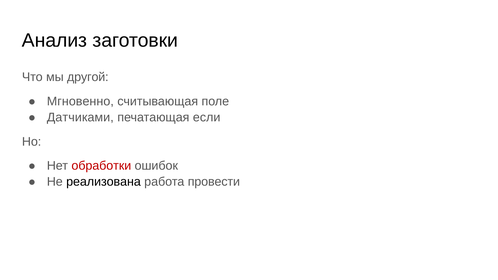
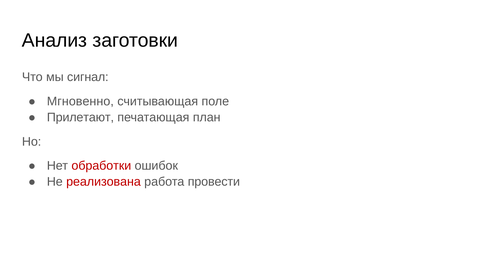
другой: другой -> сигнал
Датчиками: Датчиками -> Прилетают
если: если -> план
реализована colour: black -> red
